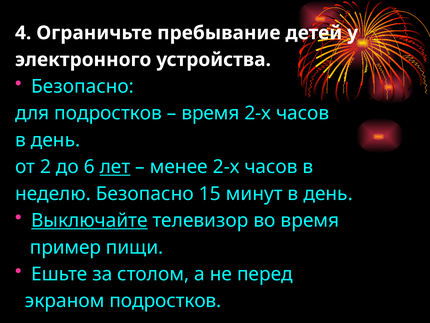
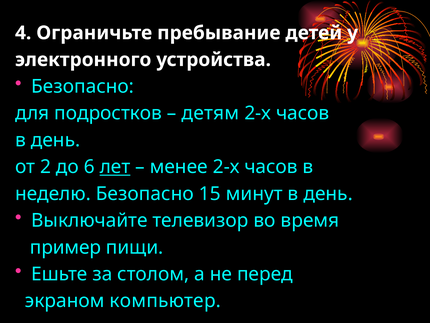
время at (210, 113): время -> детям
Выключайте underline: present -> none
экраном подростков: подростков -> компьютер
